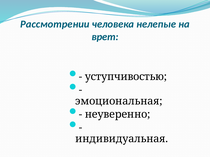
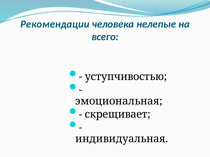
Рассмотрении: Рассмотрении -> Рекомендации
врет: врет -> всего
неуверенно: неуверенно -> скрещивает
